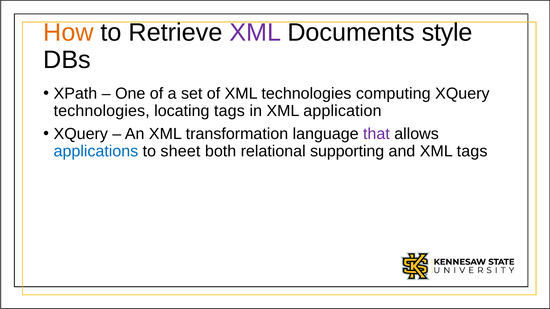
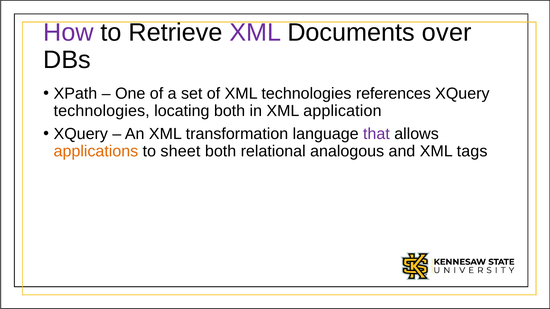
How colour: orange -> purple
style: style -> over
computing: computing -> references
locating tags: tags -> both
applications colour: blue -> orange
supporting: supporting -> analogous
